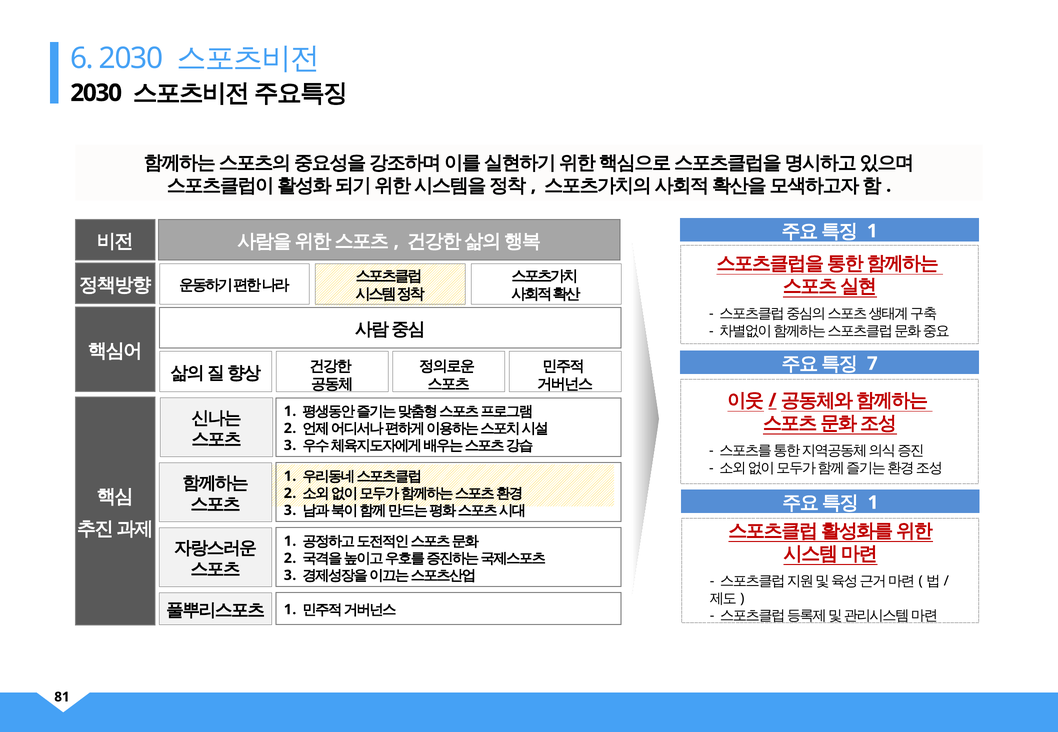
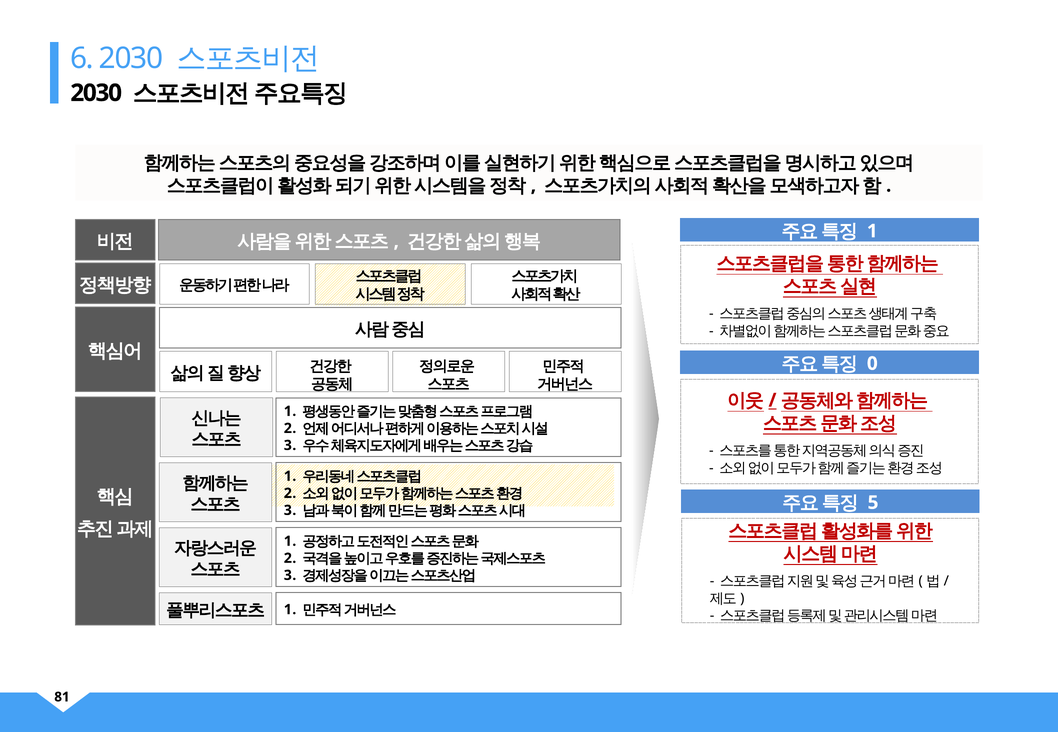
7: 7 -> 0
1 at (873, 503): 1 -> 5
